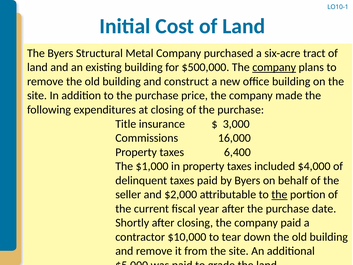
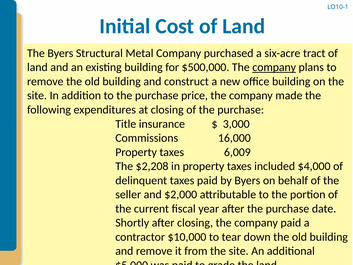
6,400: 6,400 -> 6,009
$1,000: $1,000 -> $2,208
the at (279, 194) underline: present -> none
